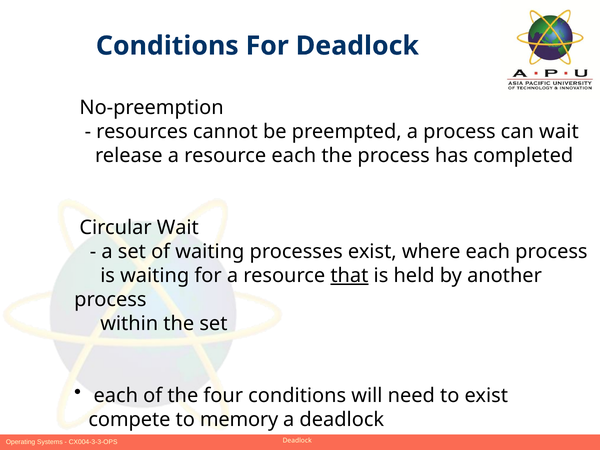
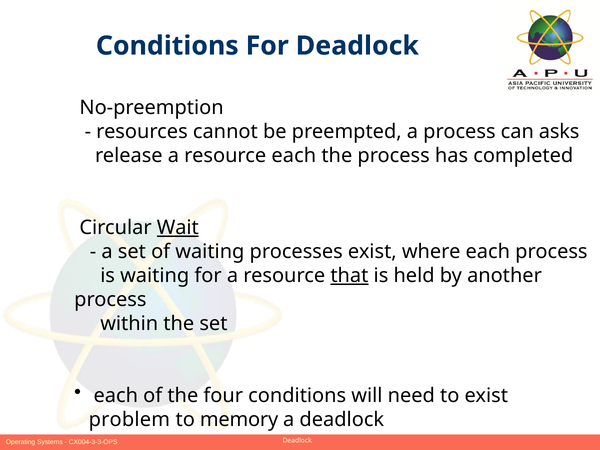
can wait: wait -> asks
Wait at (178, 228) underline: none -> present
compete: compete -> problem
